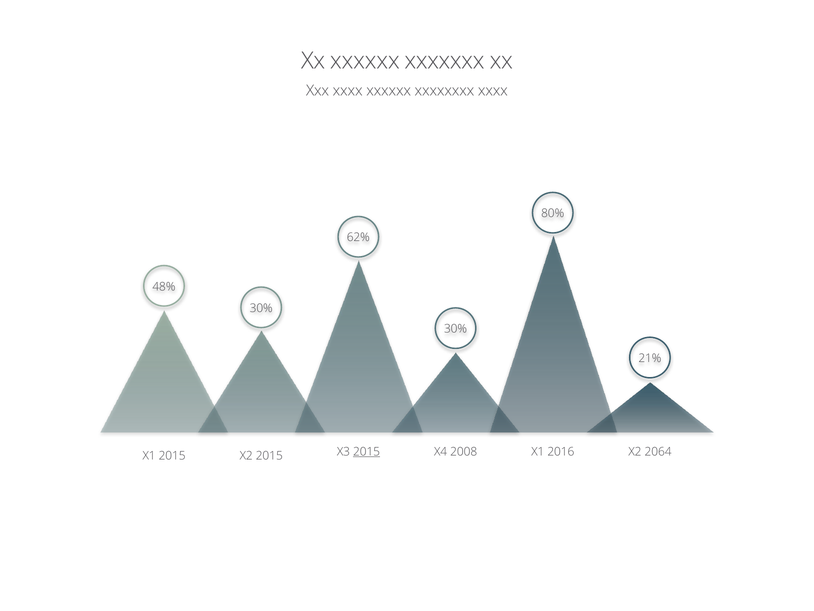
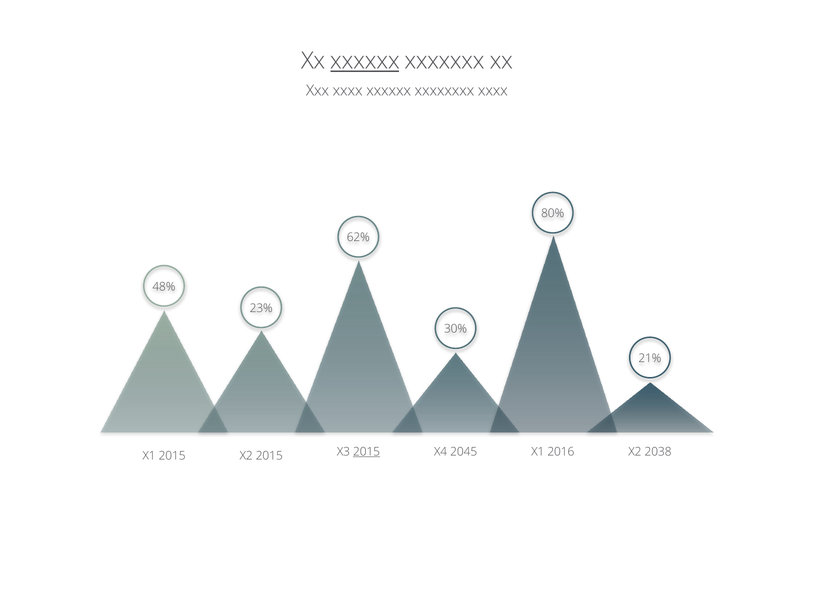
xxxxxx at (365, 61) underline: none -> present
30% at (261, 308): 30% -> 23%
2008: 2008 -> 2045
2064: 2064 -> 2038
